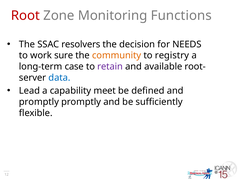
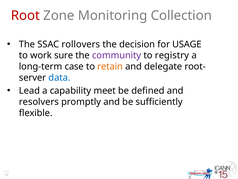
Functions: Functions -> Collection
resolvers: resolvers -> rollovers
NEEDS: NEEDS -> USAGE
community colour: orange -> purple
retain colour: purple -> orange
available: available -> delegate
promptly at (39, 102): promptly -> resolvers
